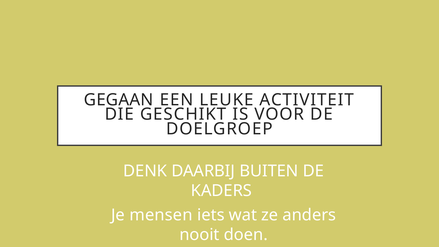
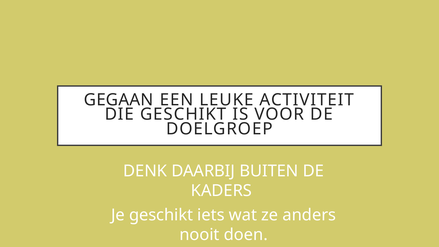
Je mensen: mensen -> geschikt
